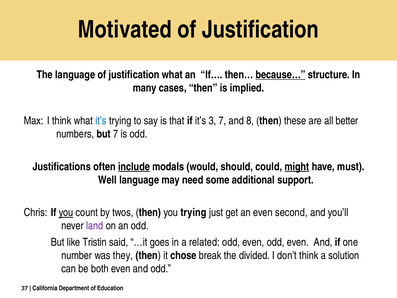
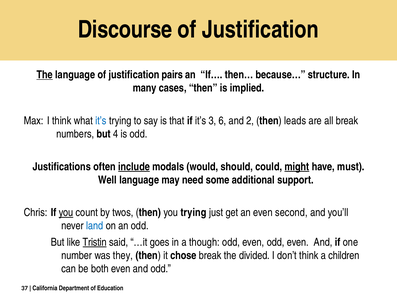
Motivated: Motivated -> Discourse
The at (45, 75) underline: none -> present
justification what: what -> pairs
because… underline: present -> none
3 7: 7 -> 6
8: 8 -> 2
these: these -> leads
all better: better -> break
but 7: 7 -> 4
land colour: purple -> blue
Tristin underline: none -> present
related: related -> though
solution: solution -> children
